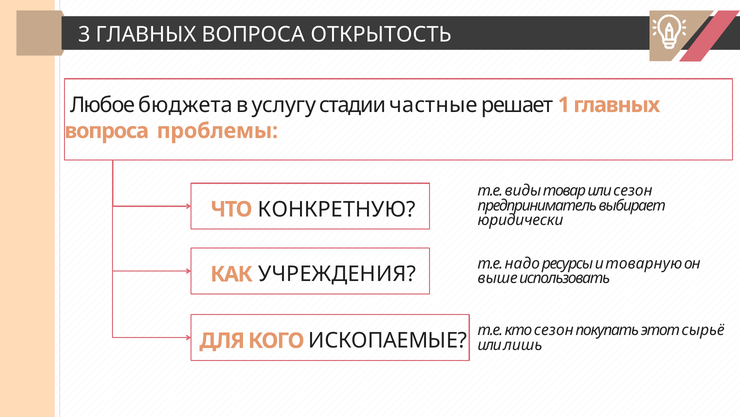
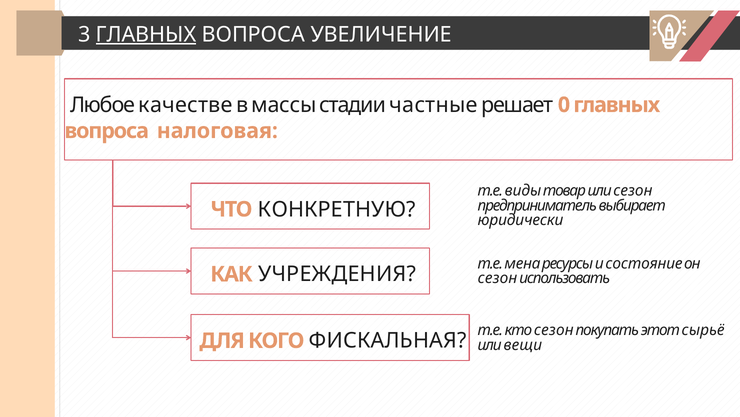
ГЛАВНЫХ at (146, 34) underline: none -> present
ОТКРЫТОСТЬ: ОТКРЫТОСТЬ -> УВЕЛИЧЕНИЕ
бюджета: бюджета -> качестве
услугу: услугу -> массы
1: 1 -> 0
проблемы: проблемы -> налоговая
надо: надо -> мена
товарную: товарную -> состояние
выше at (498, 278): выше -> сезон
ИСКОПАЕМЫЕ: ИСКОПАЕМЫЕ -> ФИСКАЛЬНАЯ
лишь: лишь -> вещи
